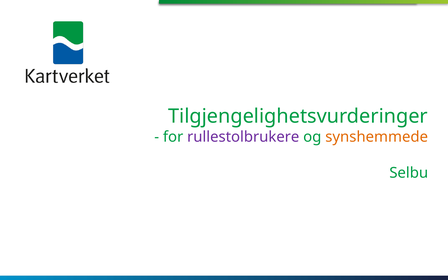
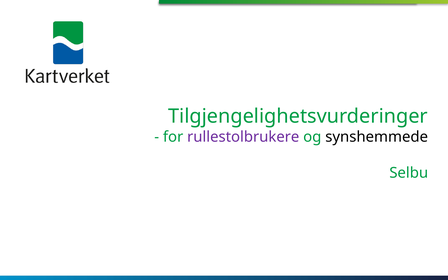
synshemmede colour: orange -> black
